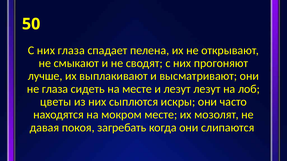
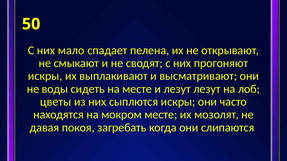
них глаза: глаза -> мало
лучше at (45, 76): лучше -> искры
не глаза: глаза -> воды
